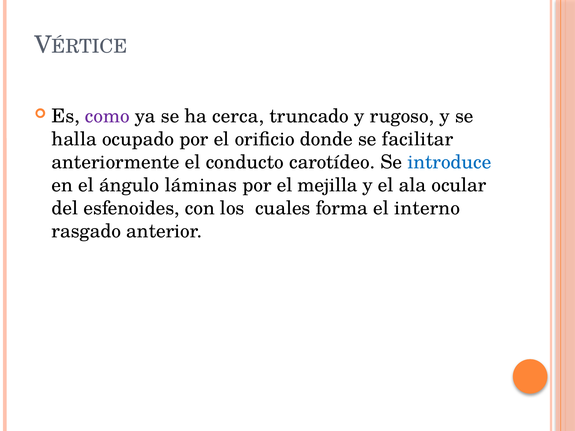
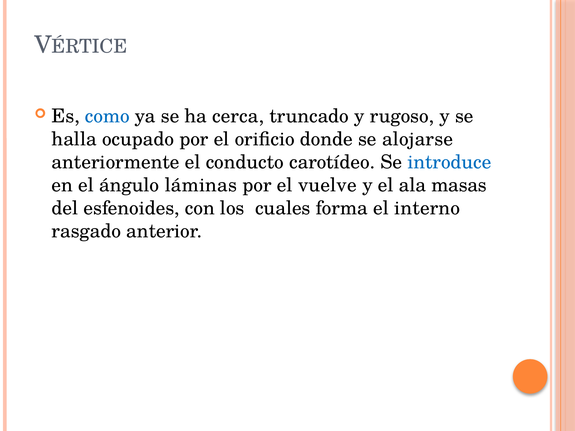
como colour: purple -> blue
facilitar: facilitar -> alojarse
mejilla: mejilla -> vuelve
ocular: ocular -> masas
